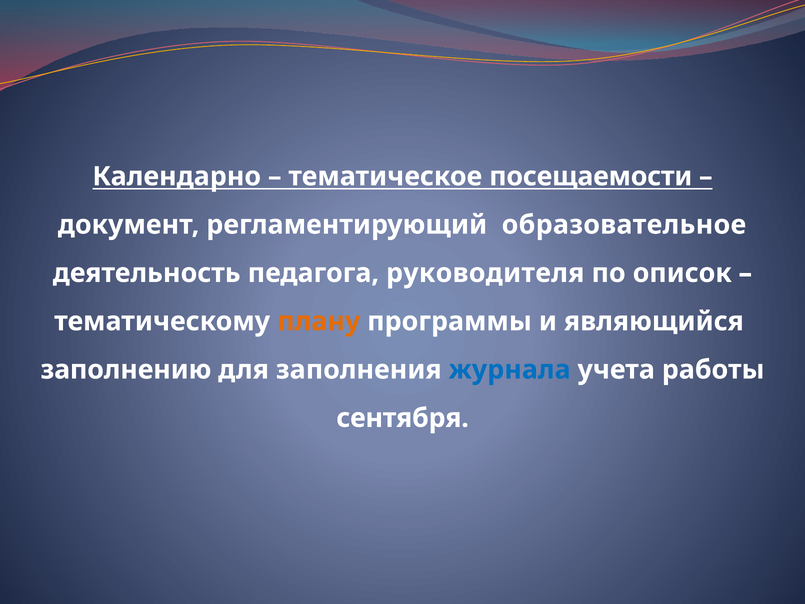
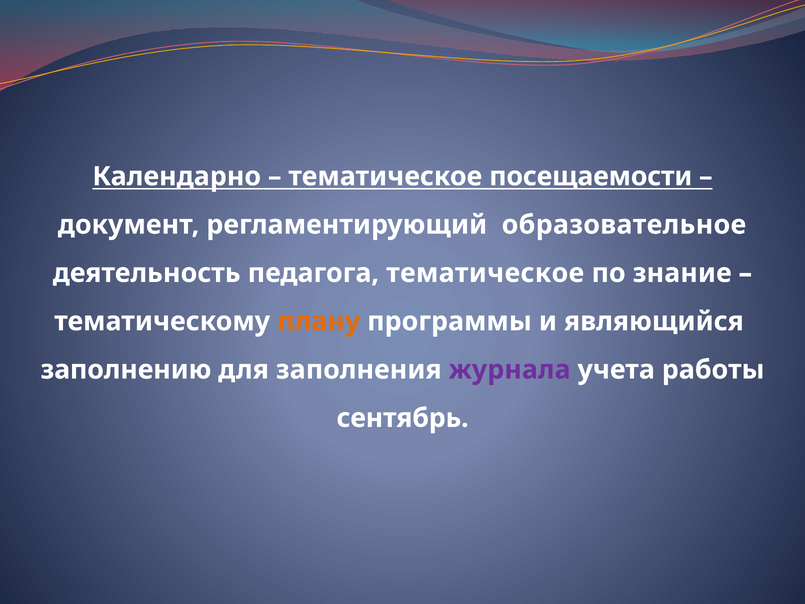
педагога руководителя: руководителя -> тематическое
описок: описок -> знание
журнала colour: blue -> purple
сентября: сентября -> сентябрь
